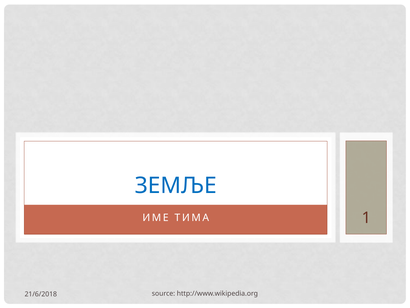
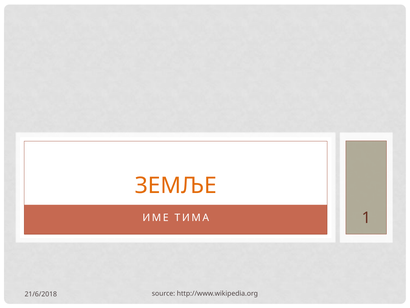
ЗЕМЉЕ colour: blue -> orange
